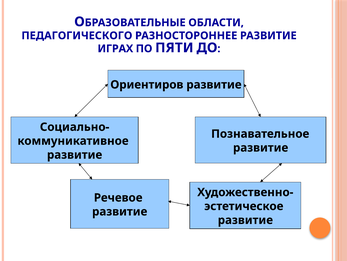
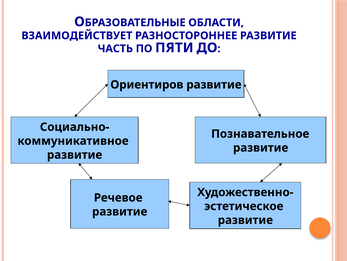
ПЕДАГОГИЧЕСКОГО: ПЕДАГОГИЧЕСКОГО -> ВЗАИМОДЕЙСТВУЕТ
ИГРАХ: ИГРАХ -> ЧАСТЬ
